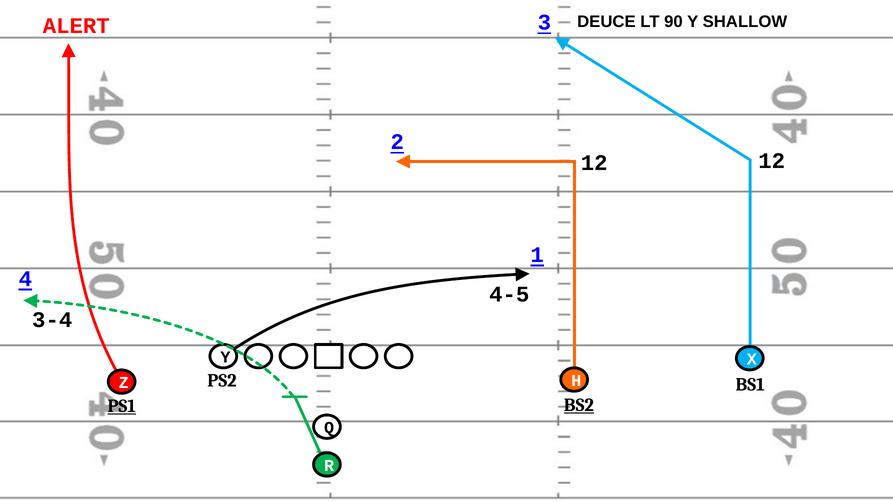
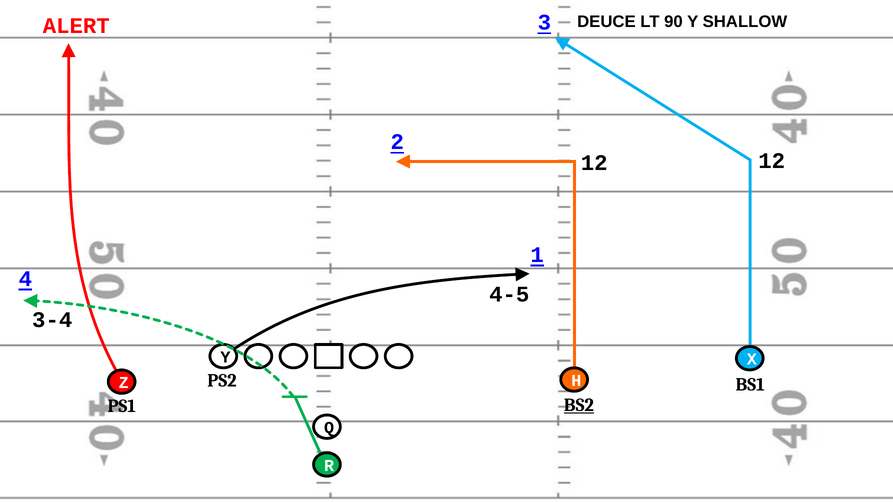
PS1 underline: present -> none
